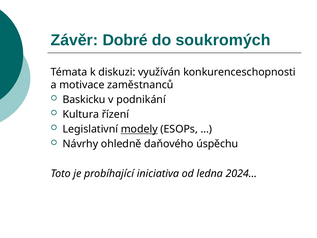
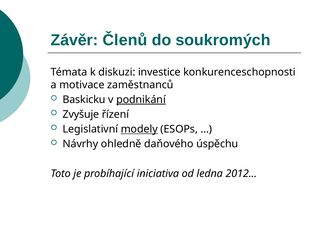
Dobré: Dobré -> Členů
využíván: využíván -> investice
podnikání underline: none -> present
Kultura: Kultura -> Zvyšuje
2024…: 2024… -> 2012…
